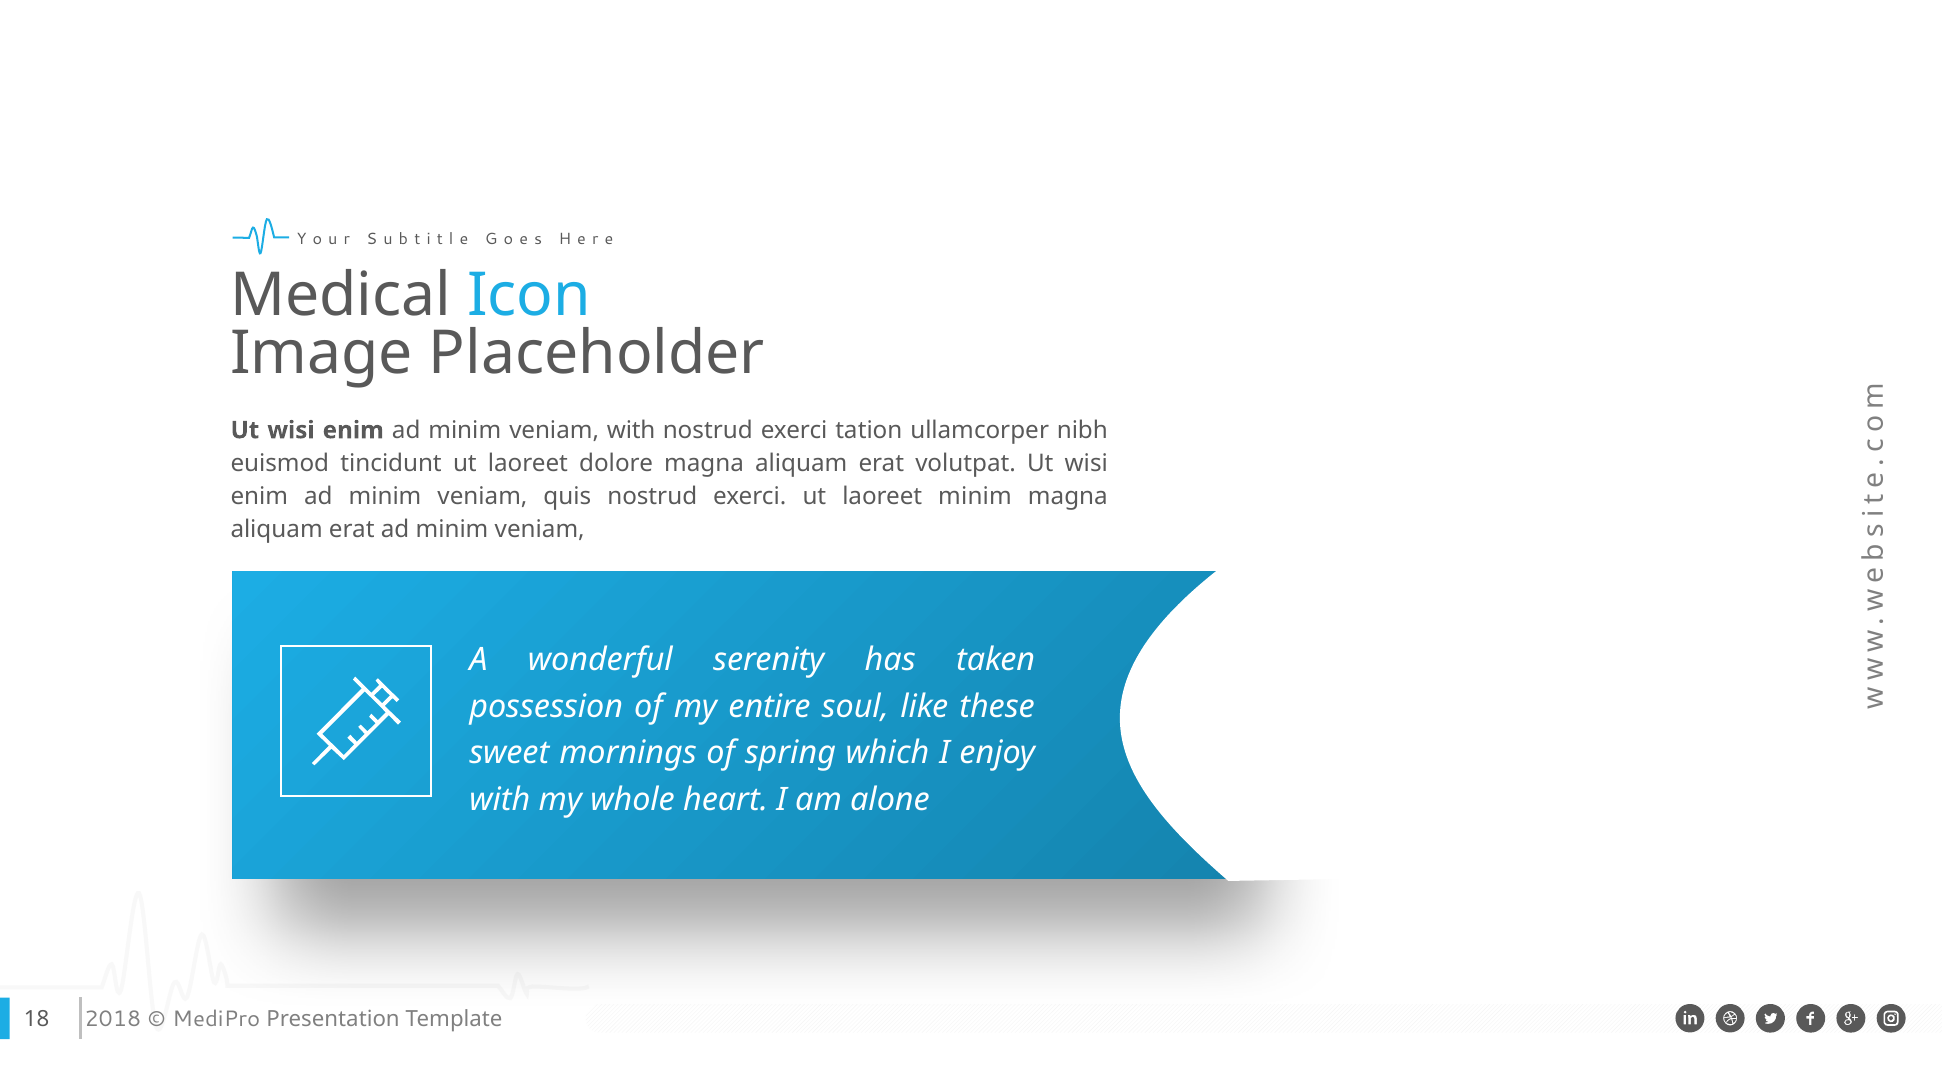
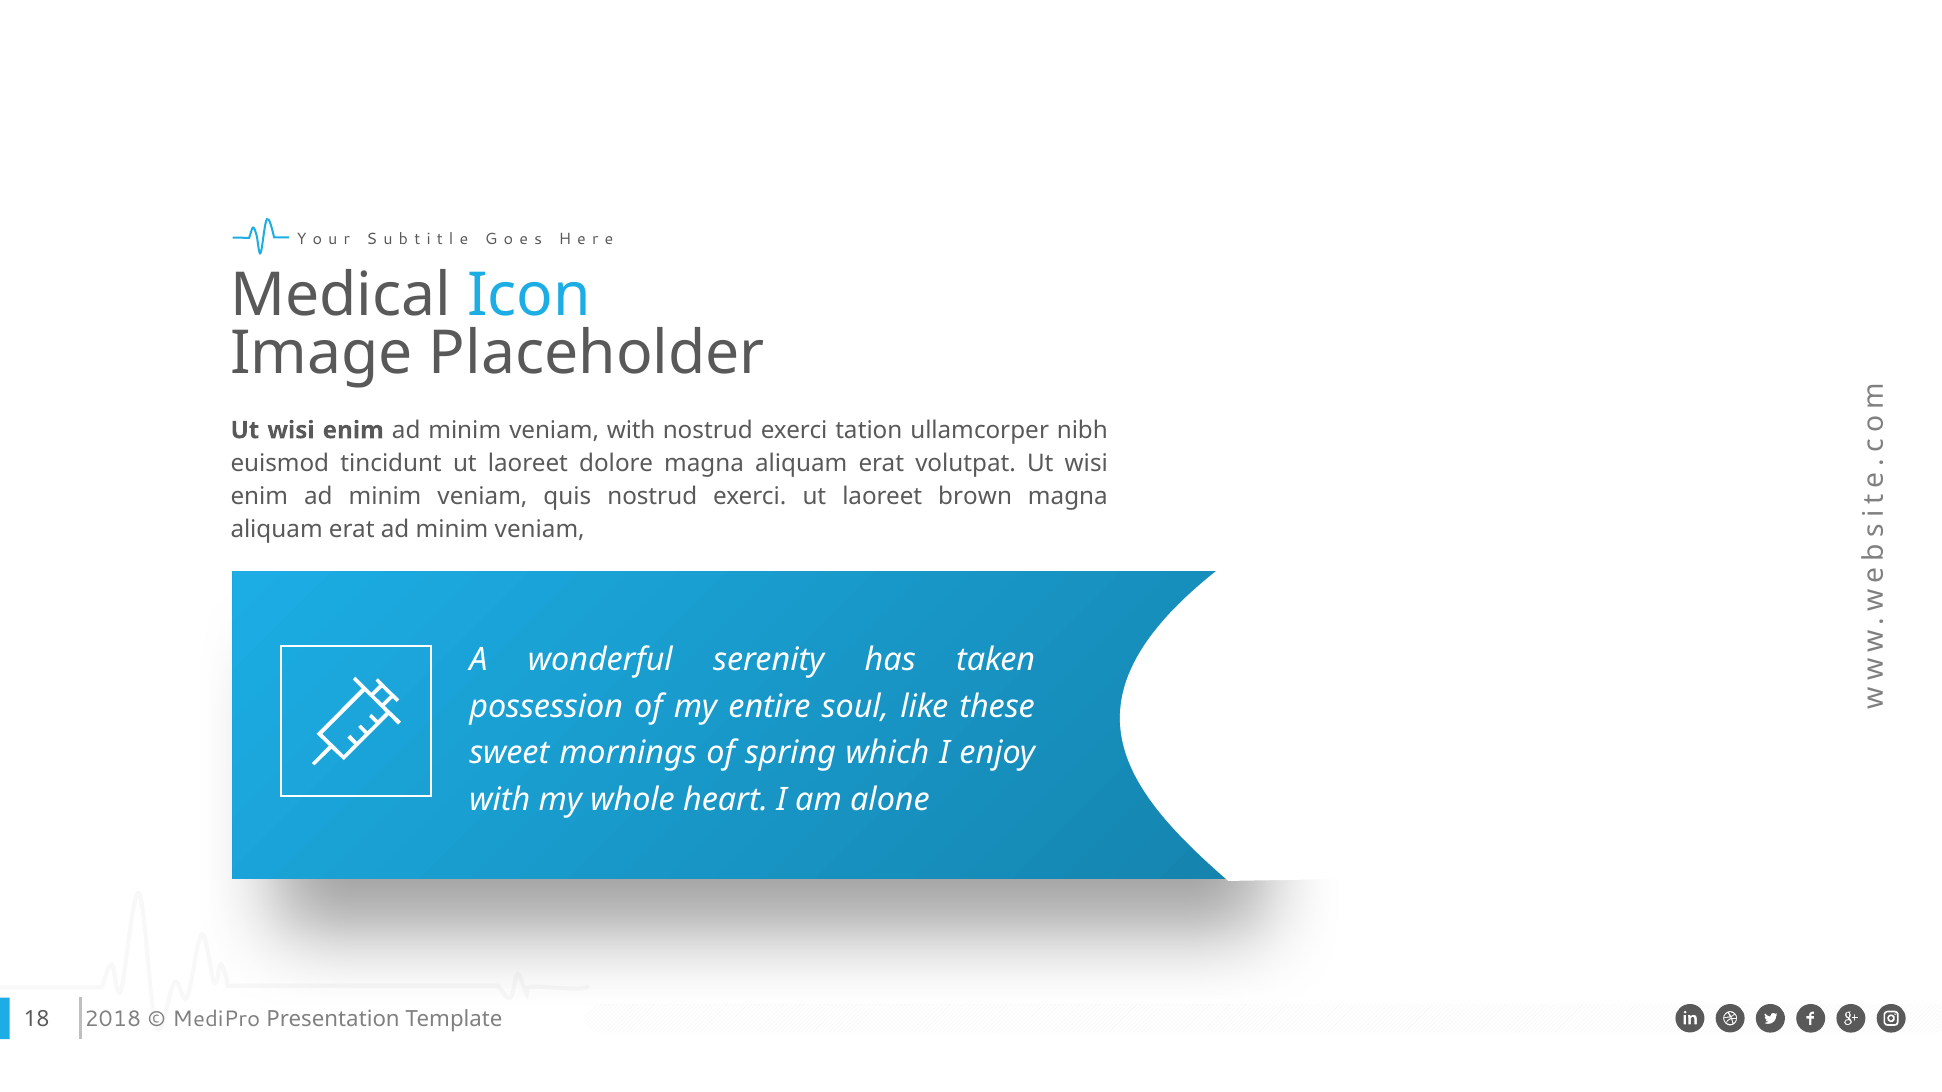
laoreet minim: minim -> brown
